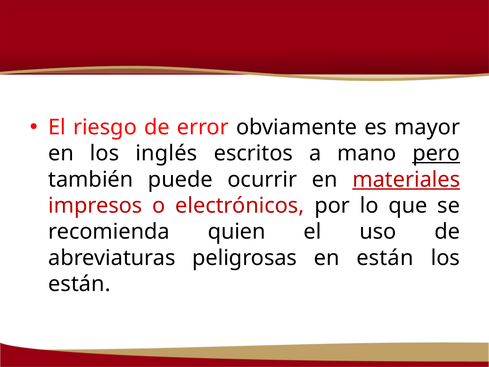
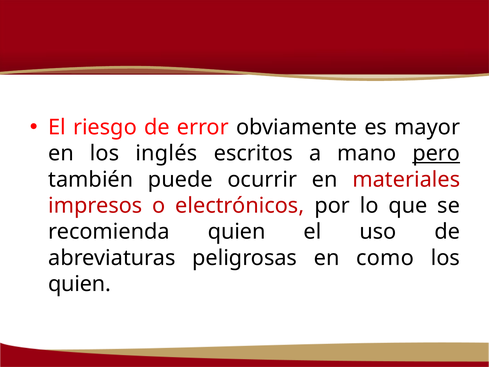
materiales underline: present -> none
en están: están -> como
están at (79, 284): están -> quien
